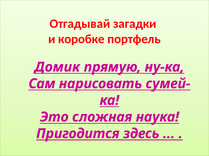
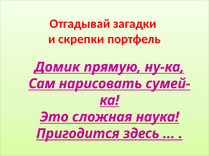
коробке: коробке -> скрепки
